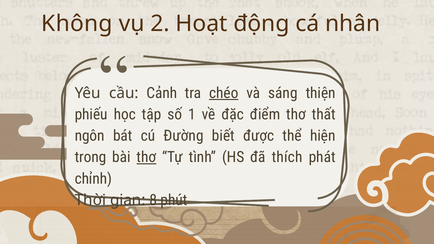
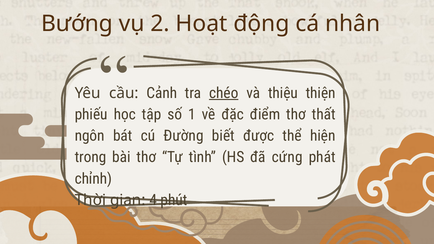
Không: Không -> Bướng
sáng: sáng -> thiệu
thơ at (146, 157) underline: present -> none
thích: thích -> cứng
8: 8 -> 4
